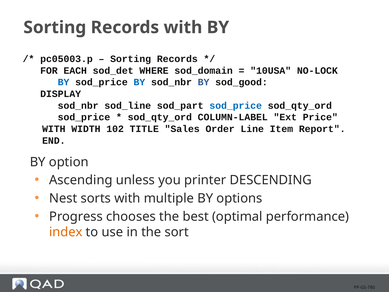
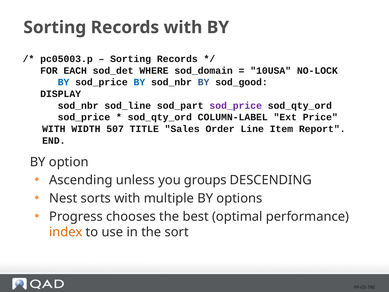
sod_price at (236, 105) colour: blue -> purple
102: 102 -> 507
printer: printer -> groups
